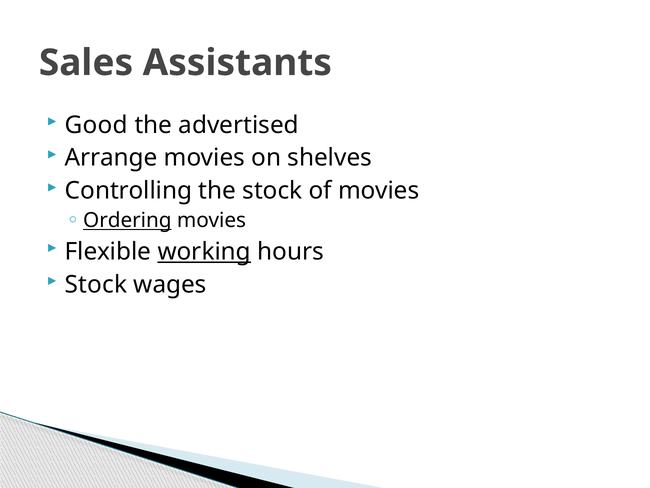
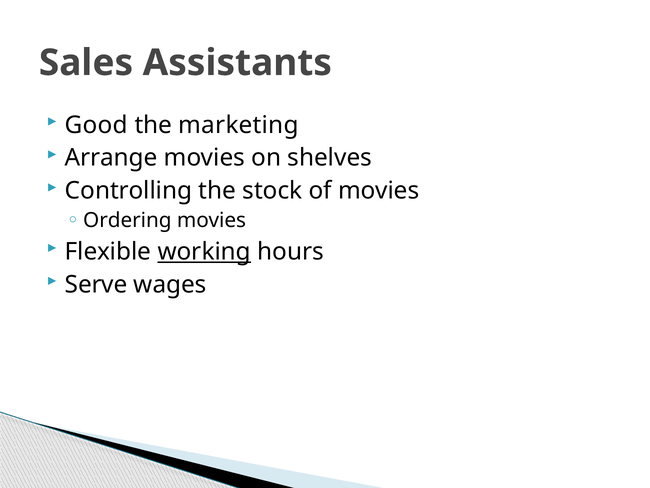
advertised: advertised -> marketing
Ordering underline: present -> none
Stock at (96, 284): Stock -> Serve
